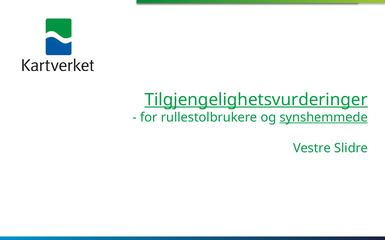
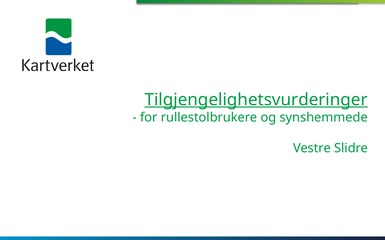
synshemmede underline: present -> none
